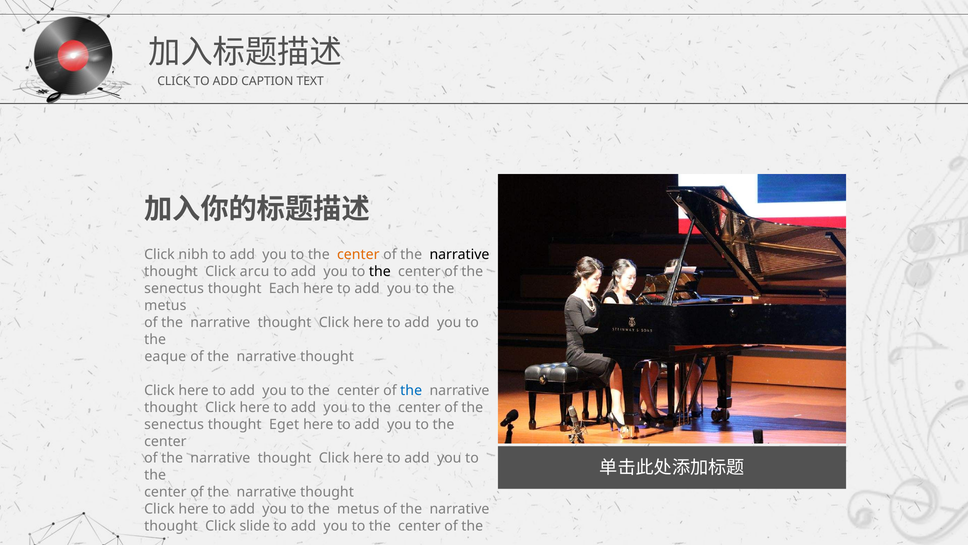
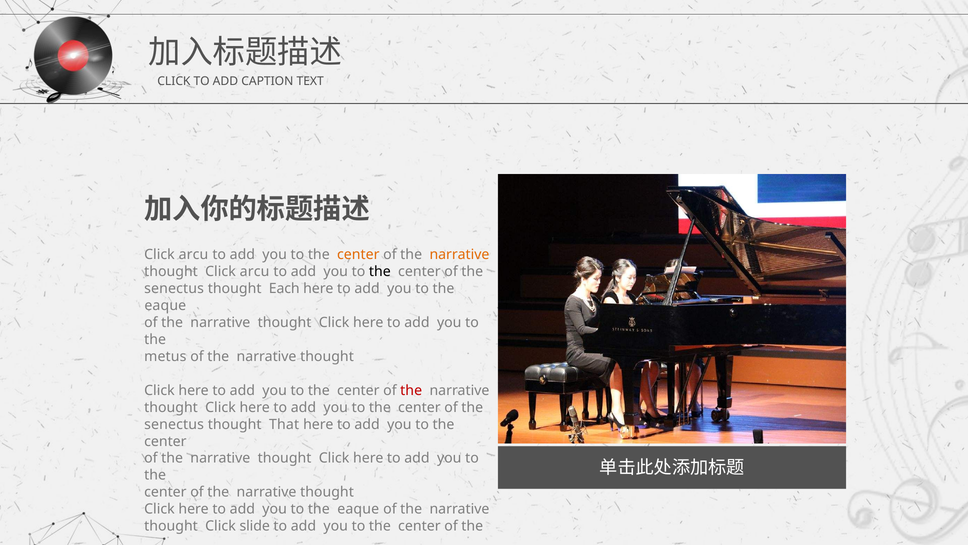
nibh at (193, 255): nibh -> arcu
narrative at (459, 255) colour: black -> orange
metus at (165, 305): metus -> eaque
eaque: eaque -> metus
the at (411, 390) colour: blue -> red
Eget: Eget -> That
metus at (358, 509): metus -> eaque
